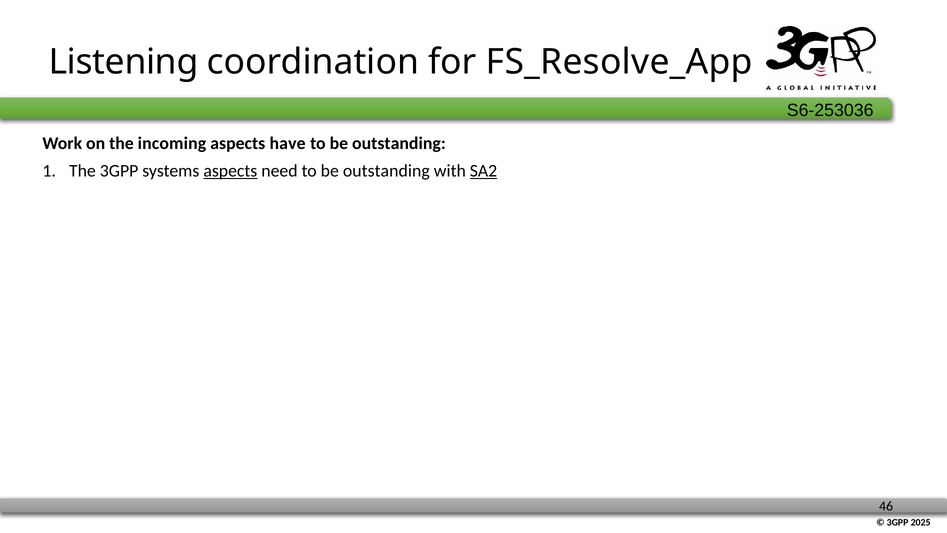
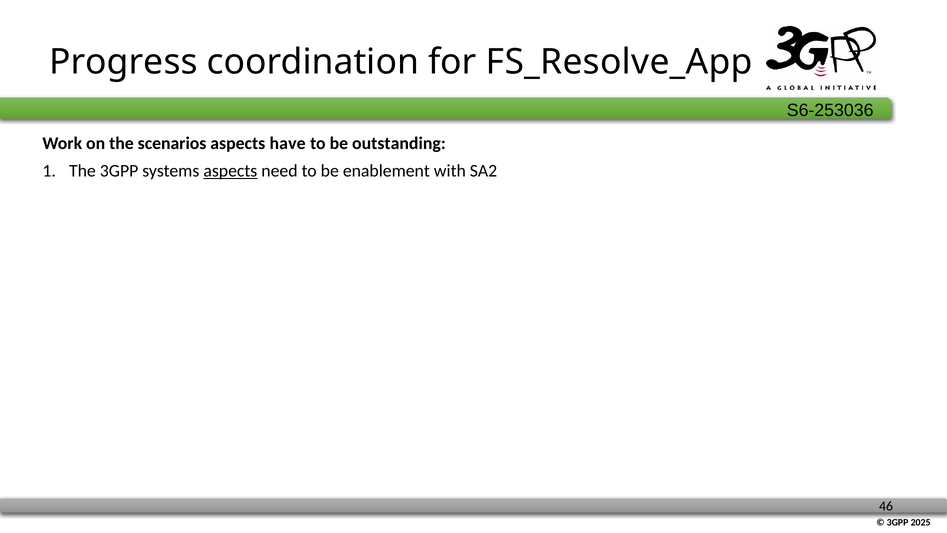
Listening: Listening -> Progress
incoming: incoming -> scenarios
need to be outstanding: outstanding -> enablement
SA2 underline: present -> none
